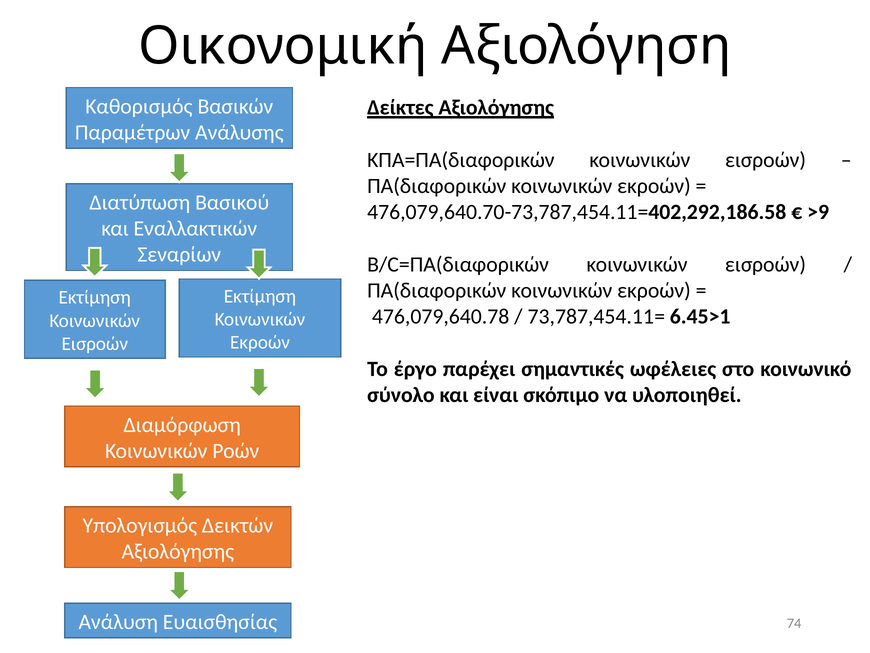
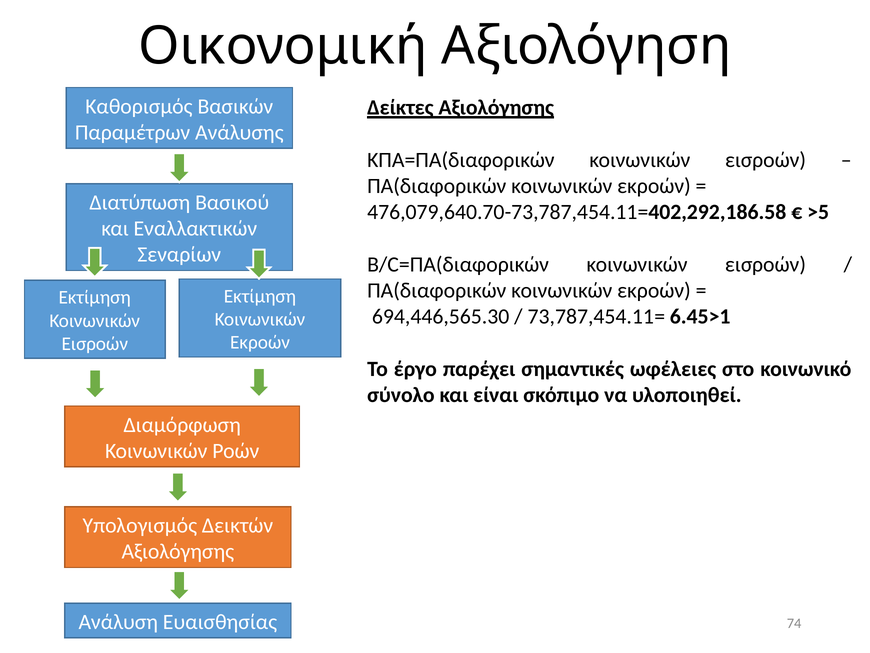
>9: >9 -> >5
476,079,640.78: 476,079,640.78 -> 694,446,565.30
